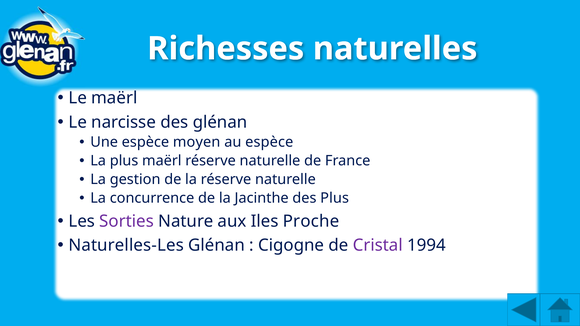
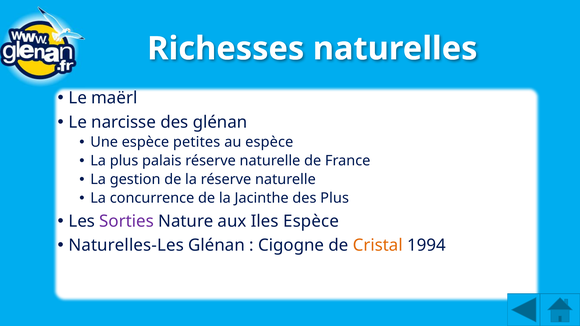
moyen: moyen -> petites
plus maërl: maërl -> palais
Iles Proche: Proche -> Espèce
Cristal colour: purple -> orange
